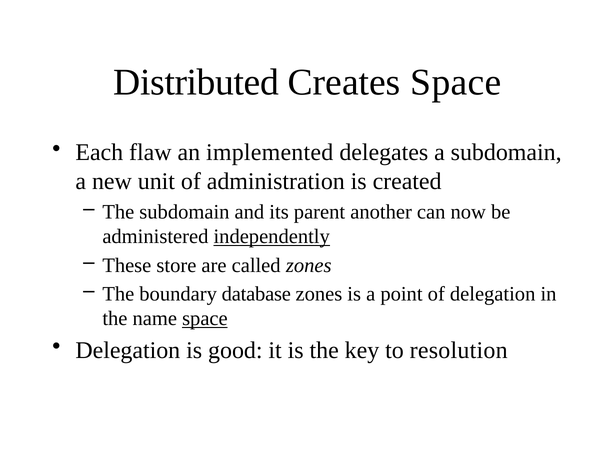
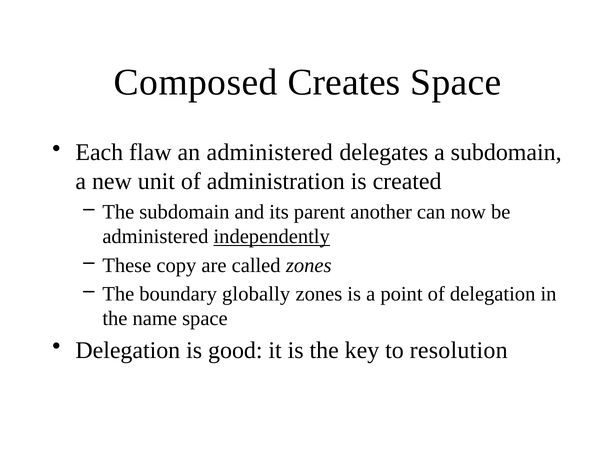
Distributed: Distributed -> Composed
an implemented: implemented -> administered
store: store -> copy
database: database -> globally
space at (205, 319) underline: present -> none
